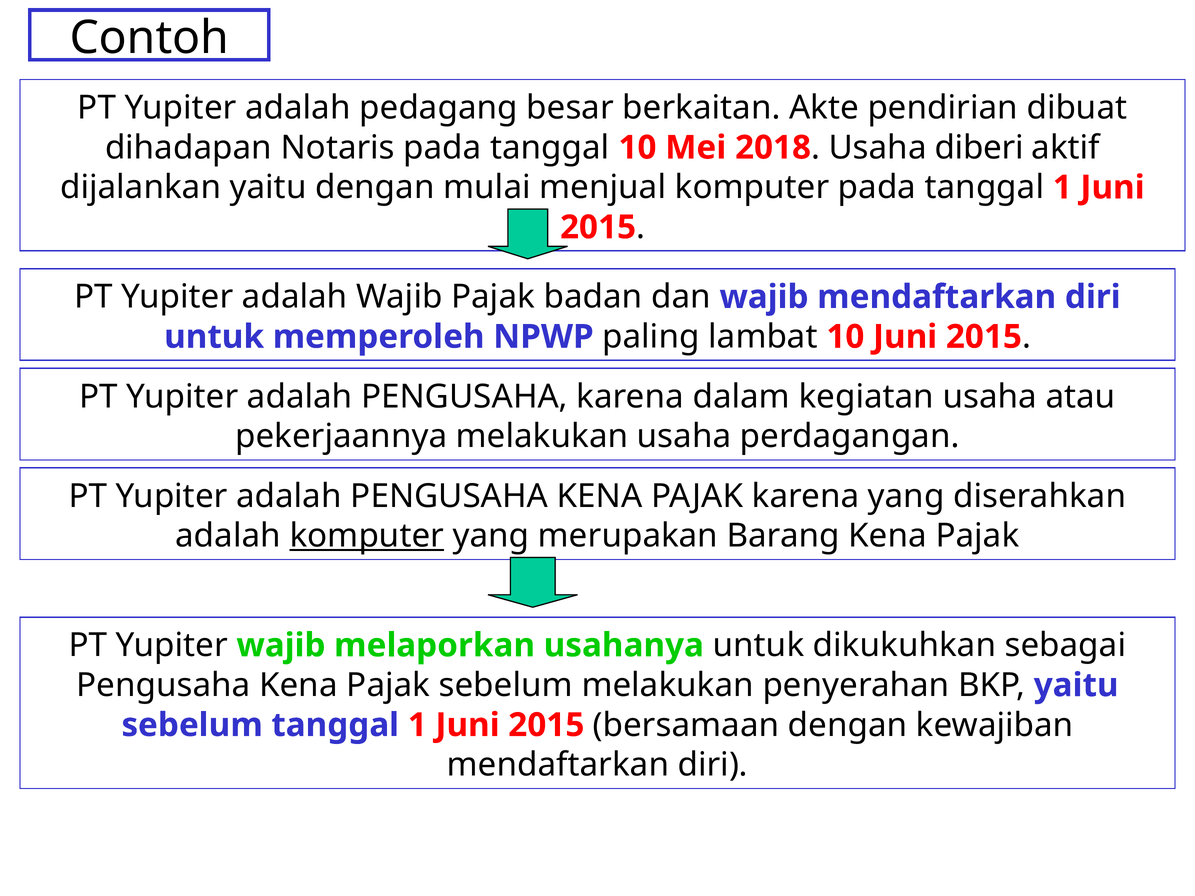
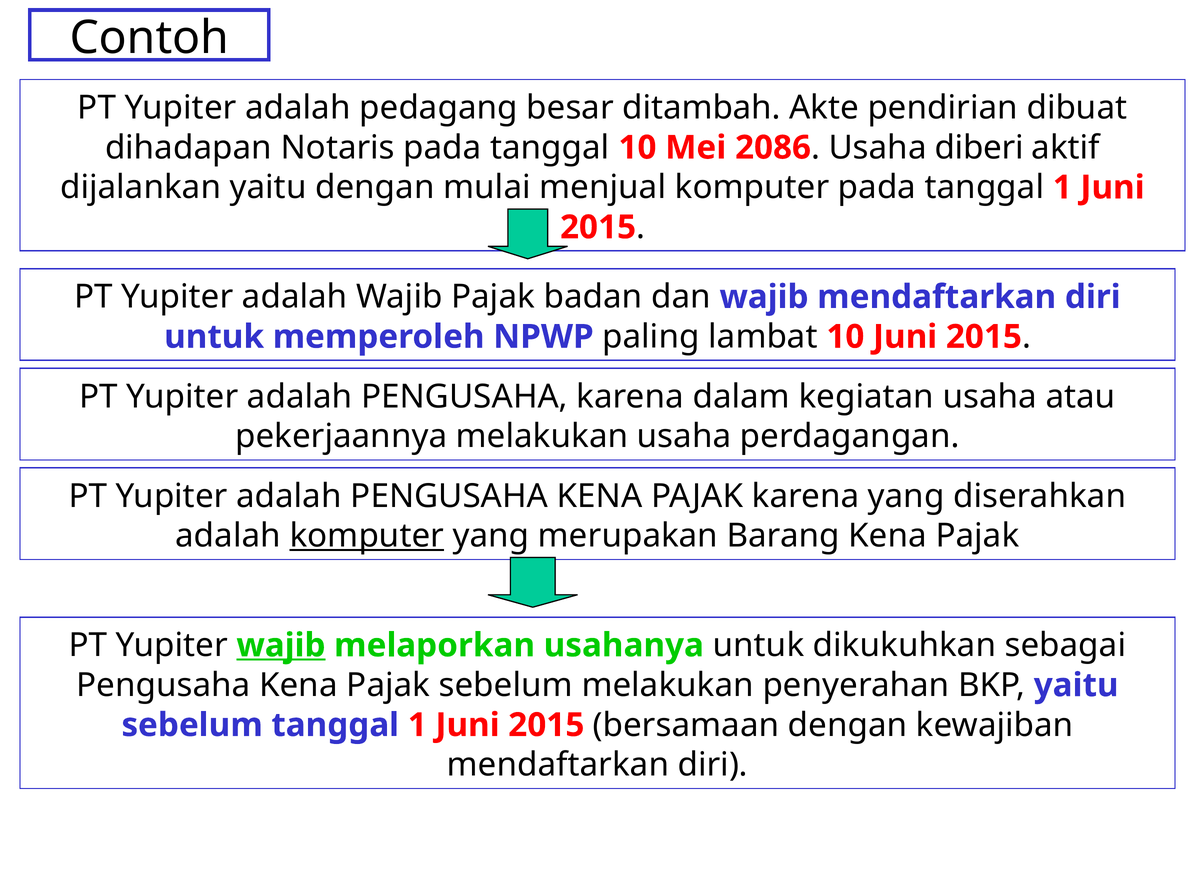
berkaitan: berkaitan -> ditambah
2018: 2018 -> 2086
wajib at (281, 646) underline: none -> present
